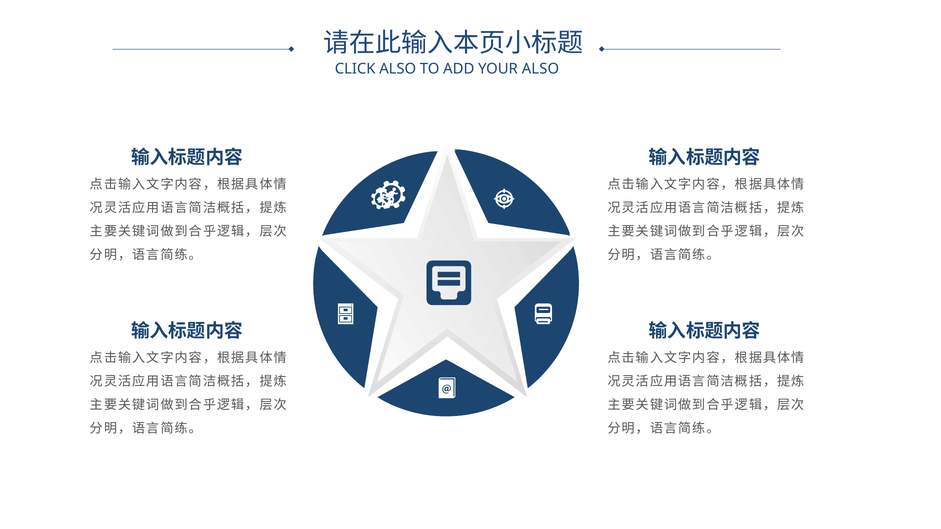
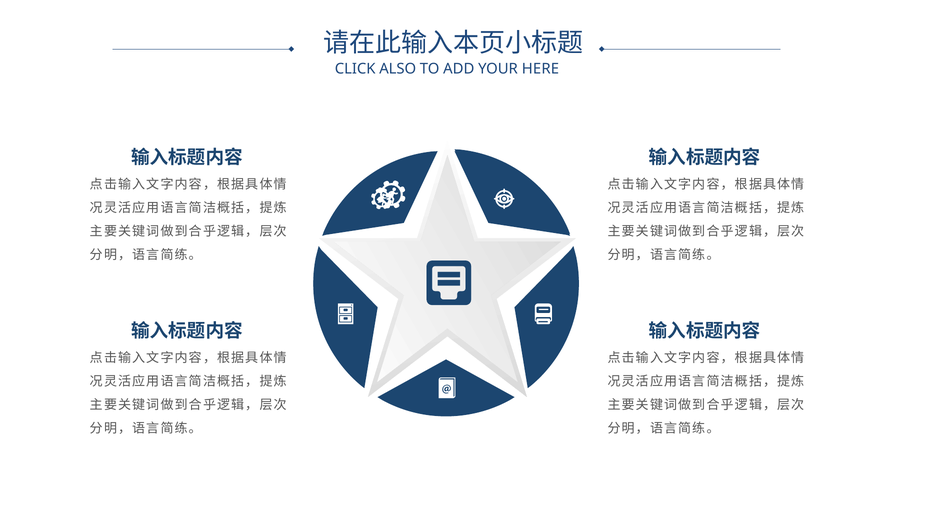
YOUR ALSO: ALSO -> HERE
